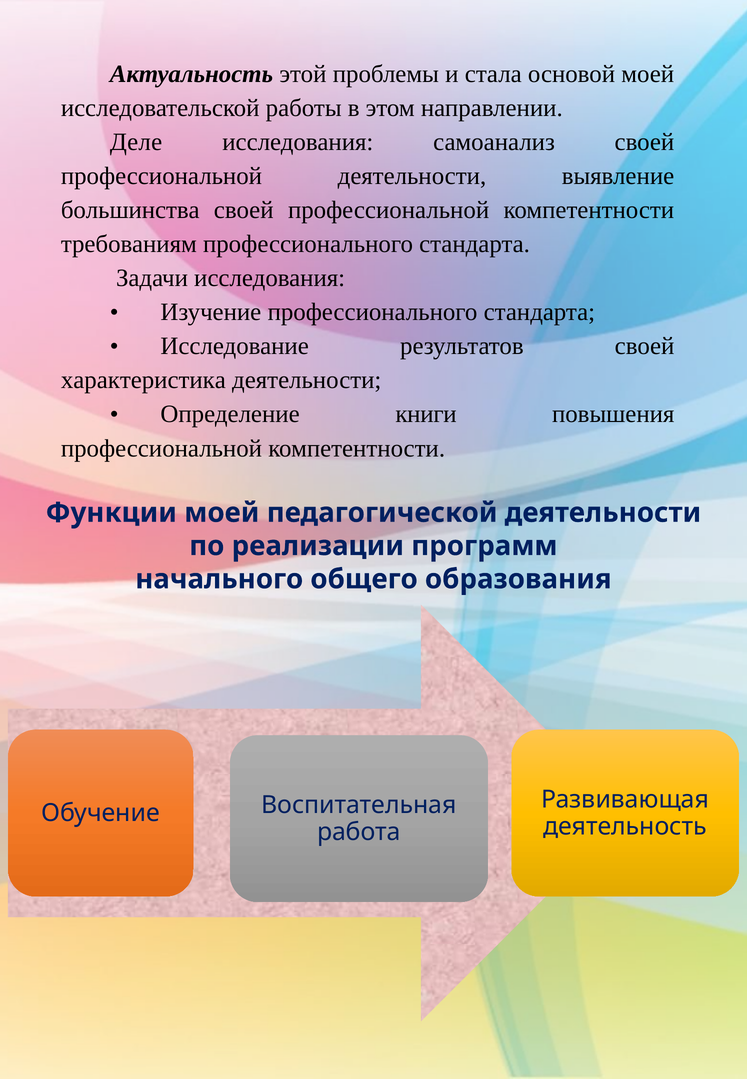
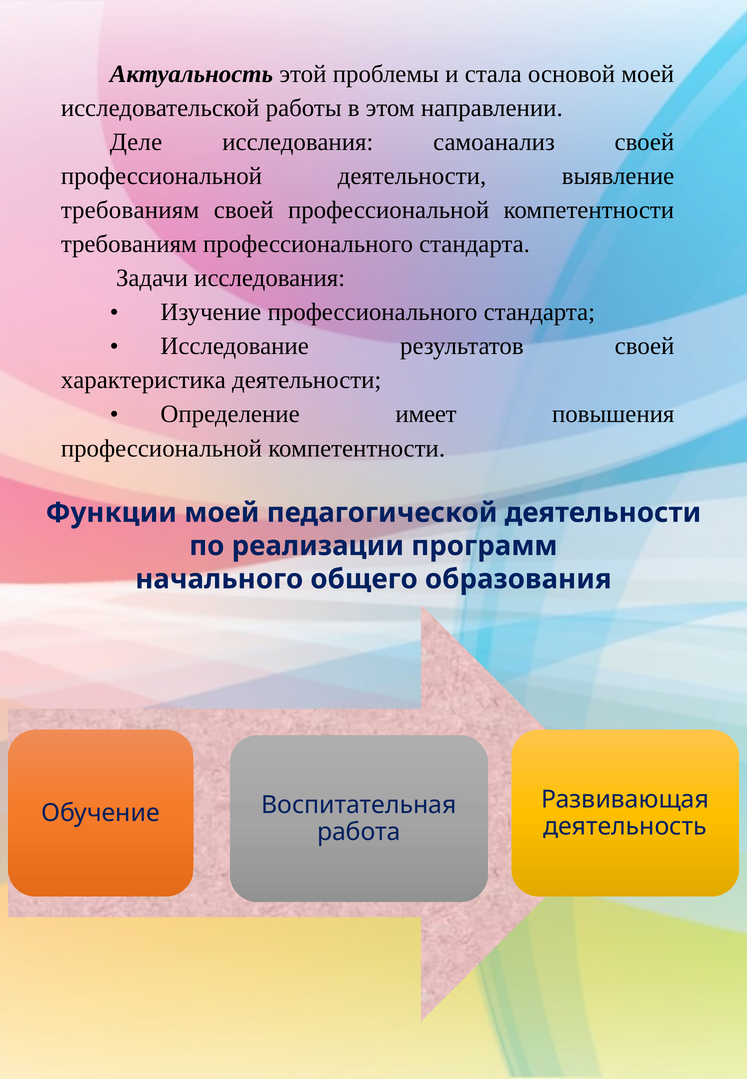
большинства at (130, 210): большинства -> требованиям
книги: книги -> имеет
